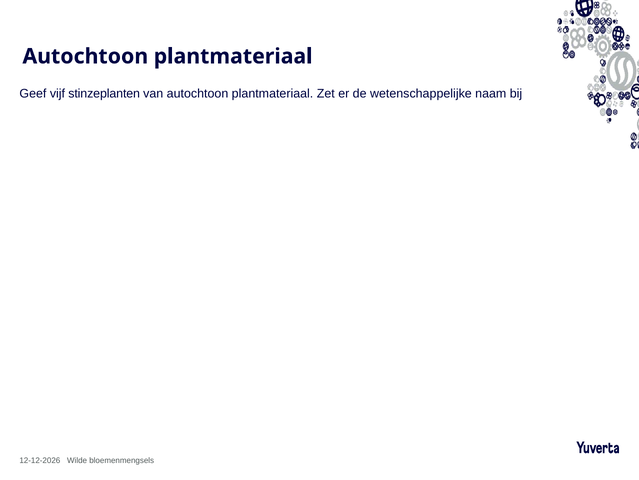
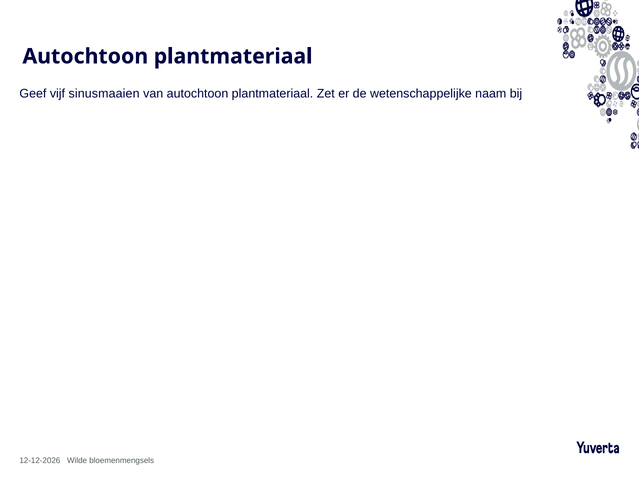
stinzeplanten: stinzeplanten -> sinusmaaien
